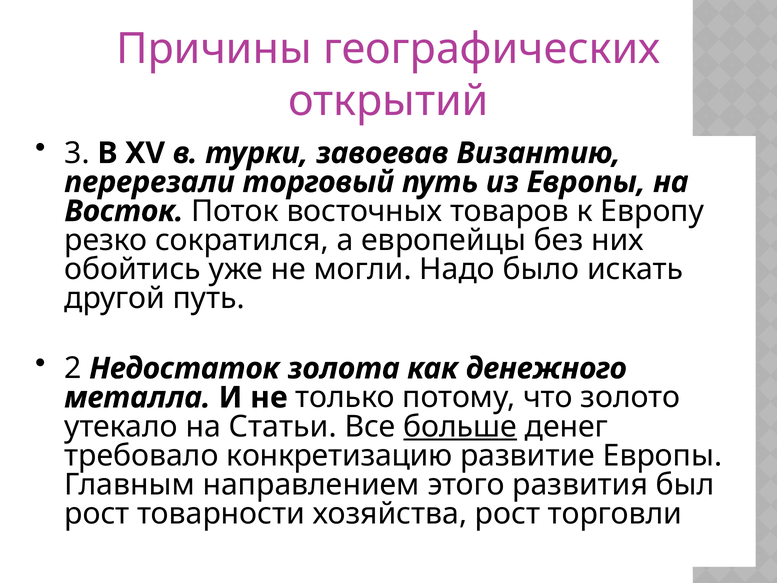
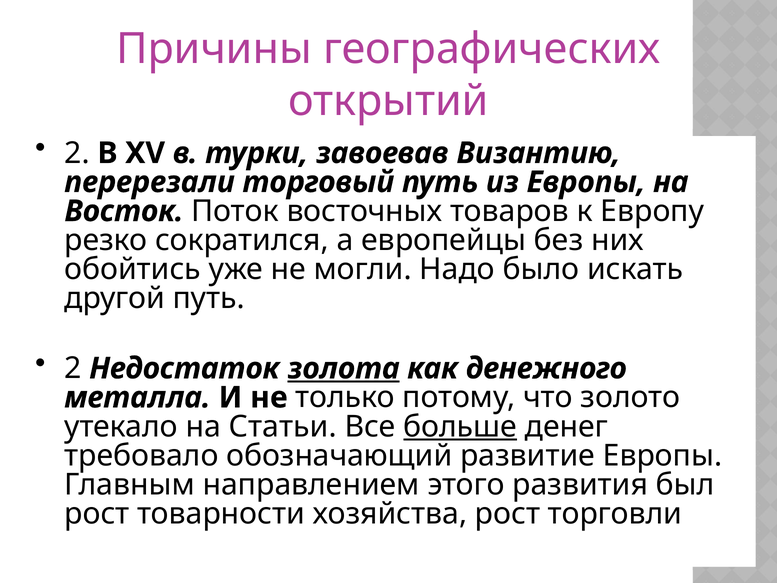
3 at (77, 153): 3 -> 2
золота underline: none -> present
конкретизацию: конкретизацию -> обозначающий
